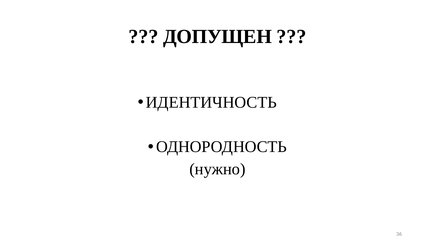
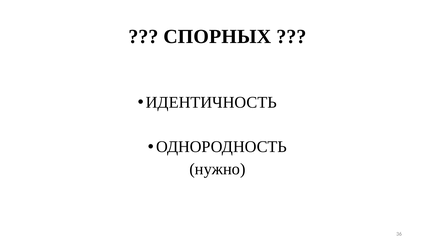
ДОПУЩЕН: ДОПУЩЕН -> СПОРНЫХ
